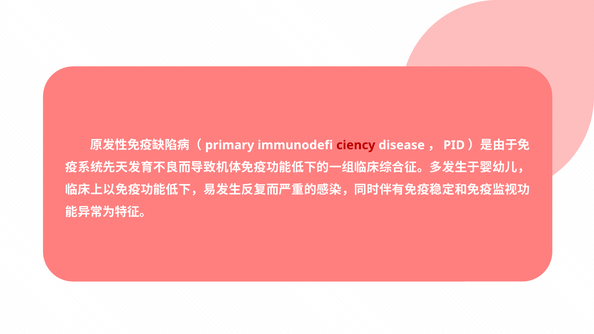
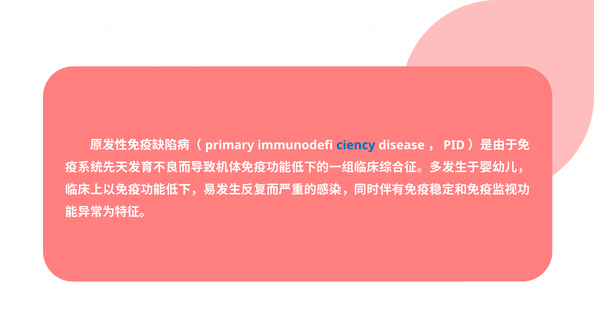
ciency colour: red -> blue
